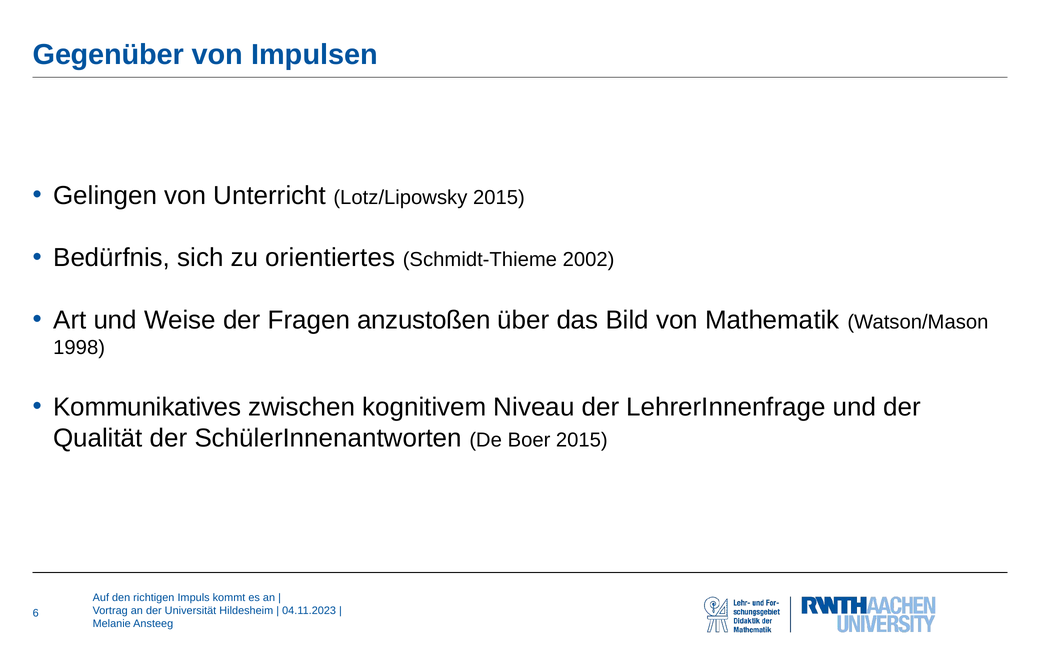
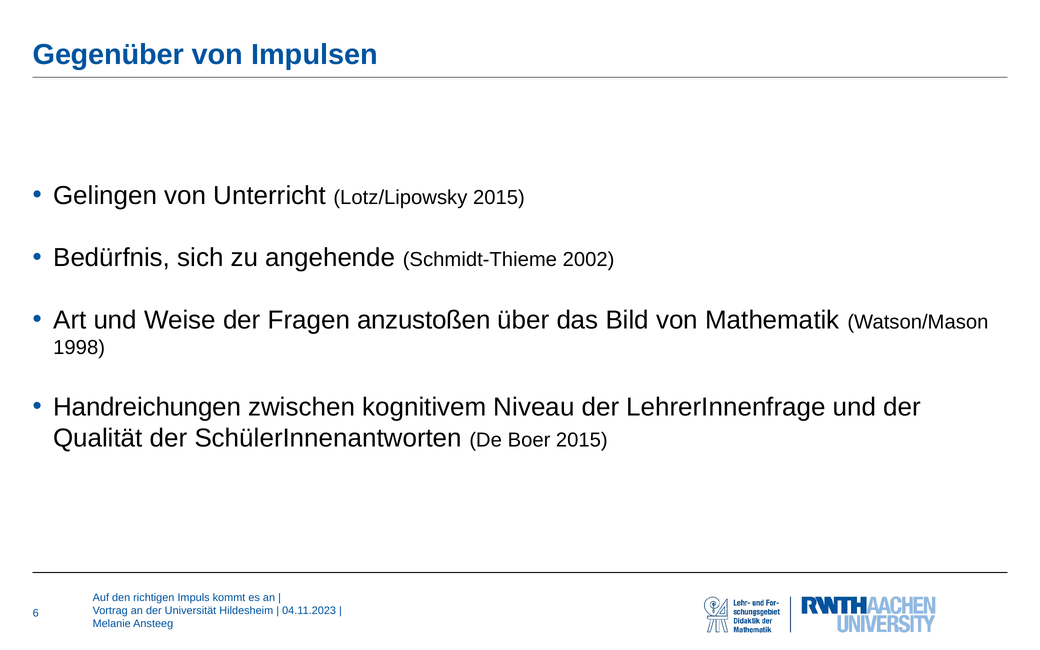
orientiertes: orientiertes -> angehende
Kommunikatives: Kommunikatives -> Handreichungen
